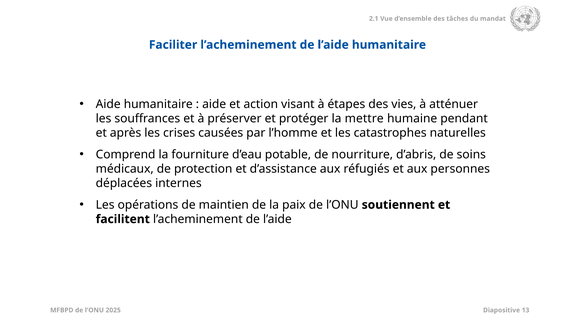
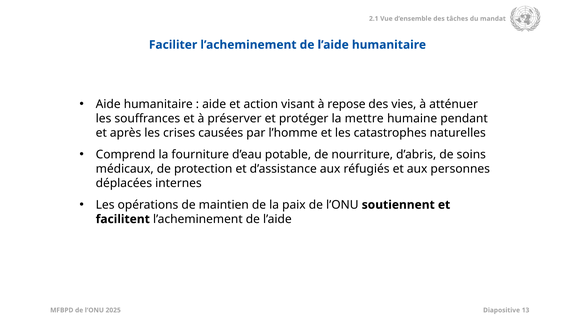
étapes: étapes -> repose
